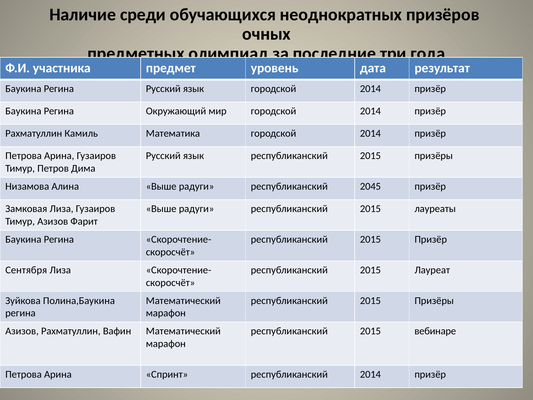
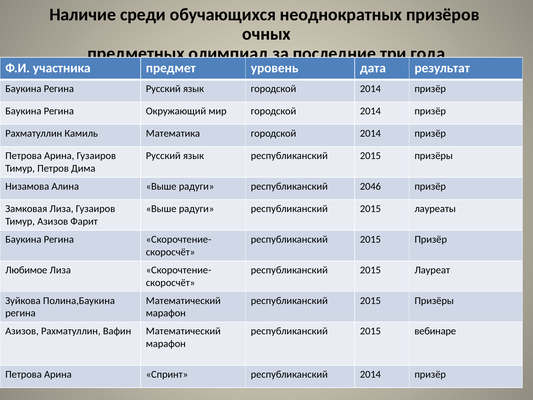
2045: 2045 -> 2046
Сентября: Сентября -> Любимое
